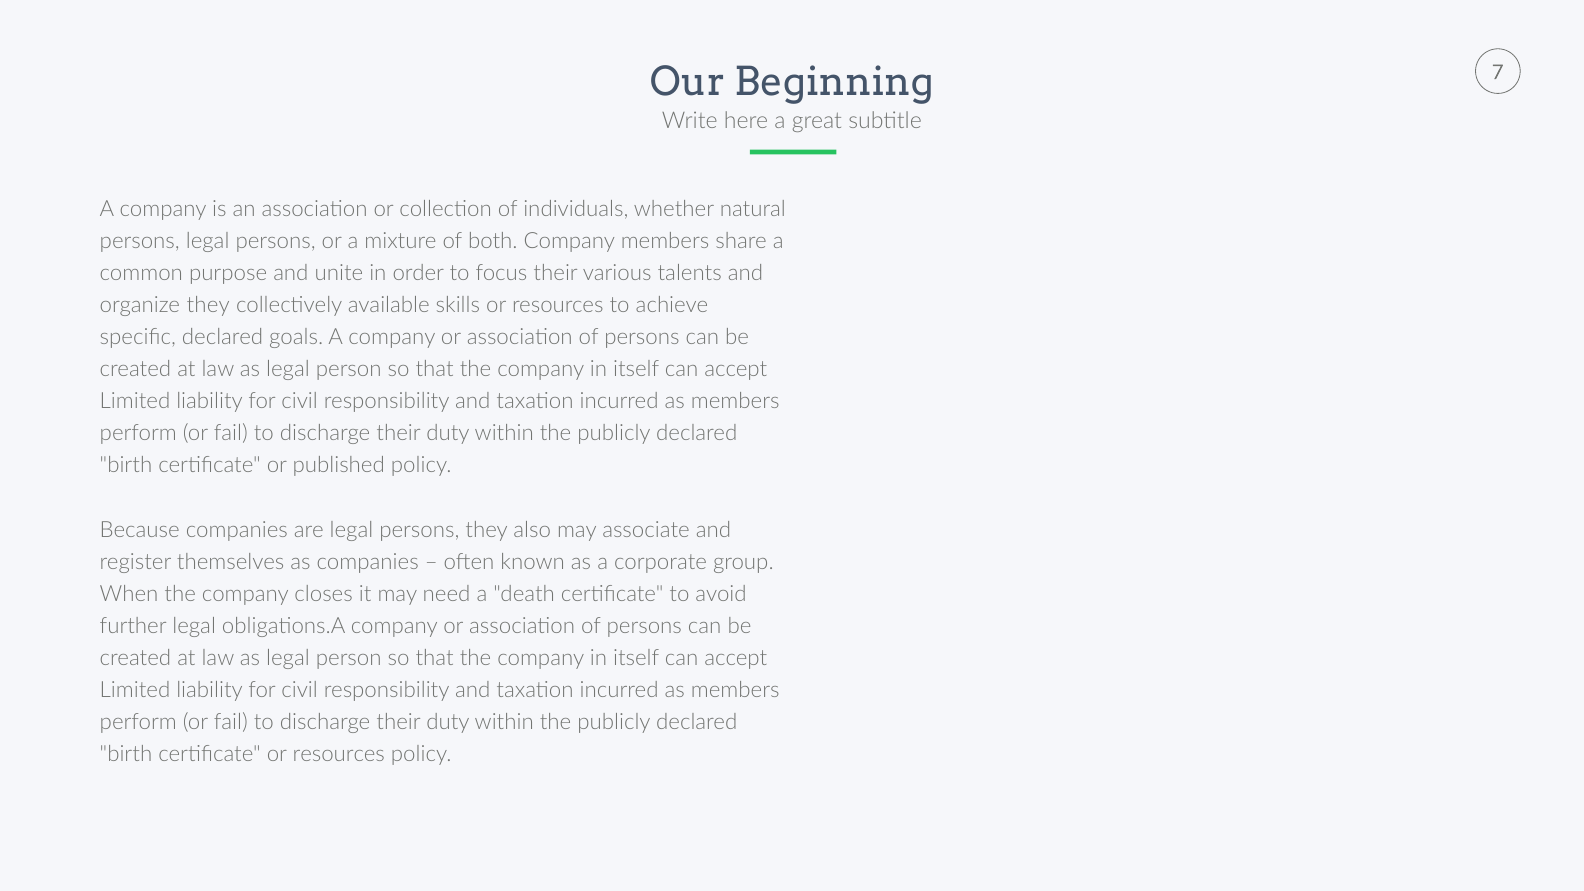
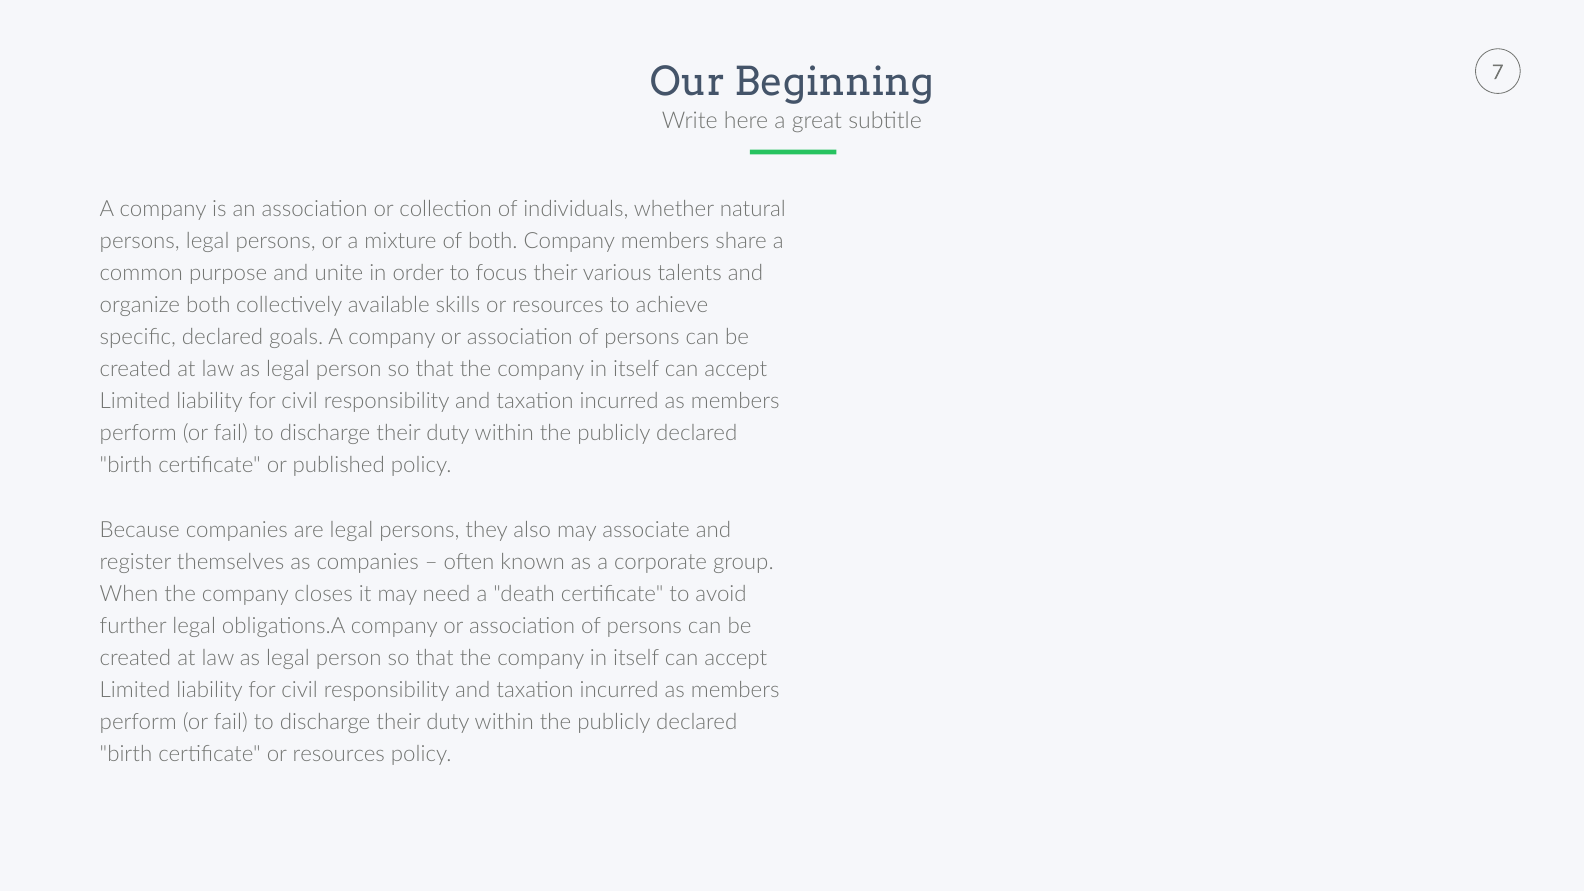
organize they: they -> both
